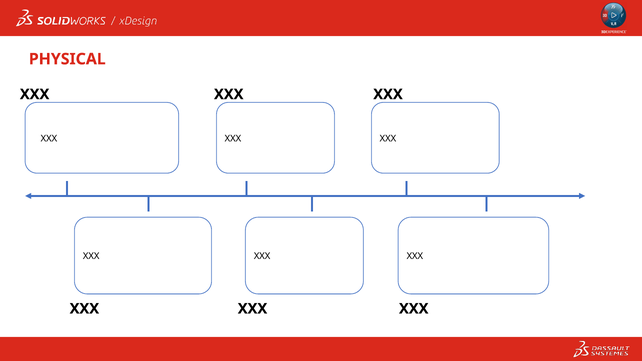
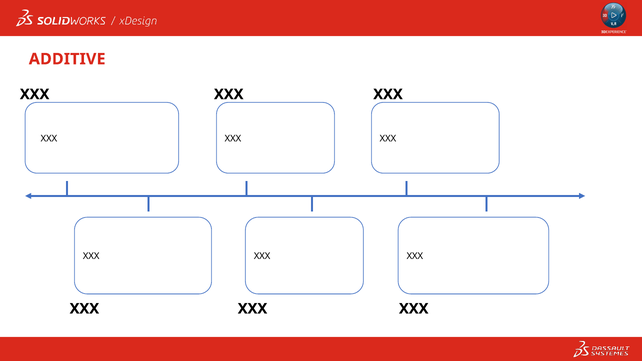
PHYSICAL: PHYSICAL -> ADDITIVE
